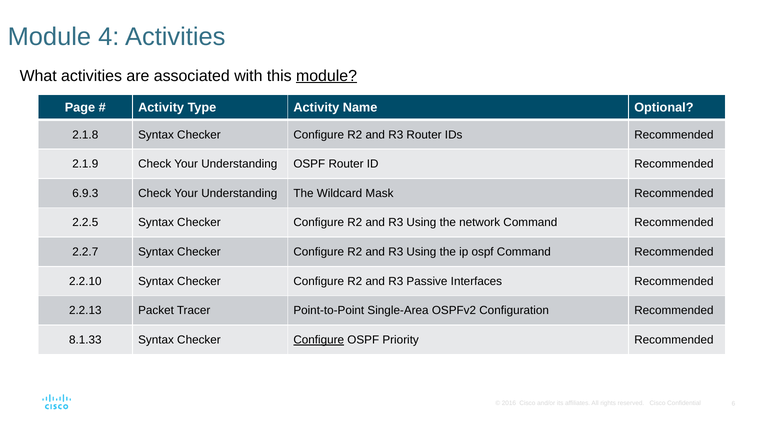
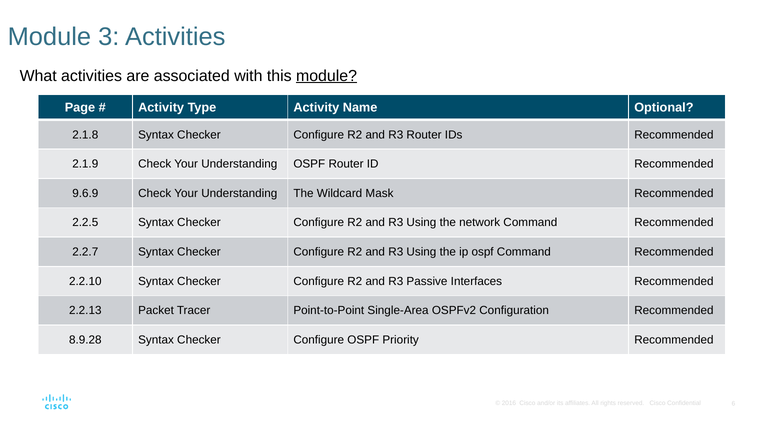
4: 4 -> 3
6.9.3: 6.9.3 -> 9.6.9
8.1.33: 8.1.33 -> 8.9.28
Configure at (319, 340) underline: present -> none
